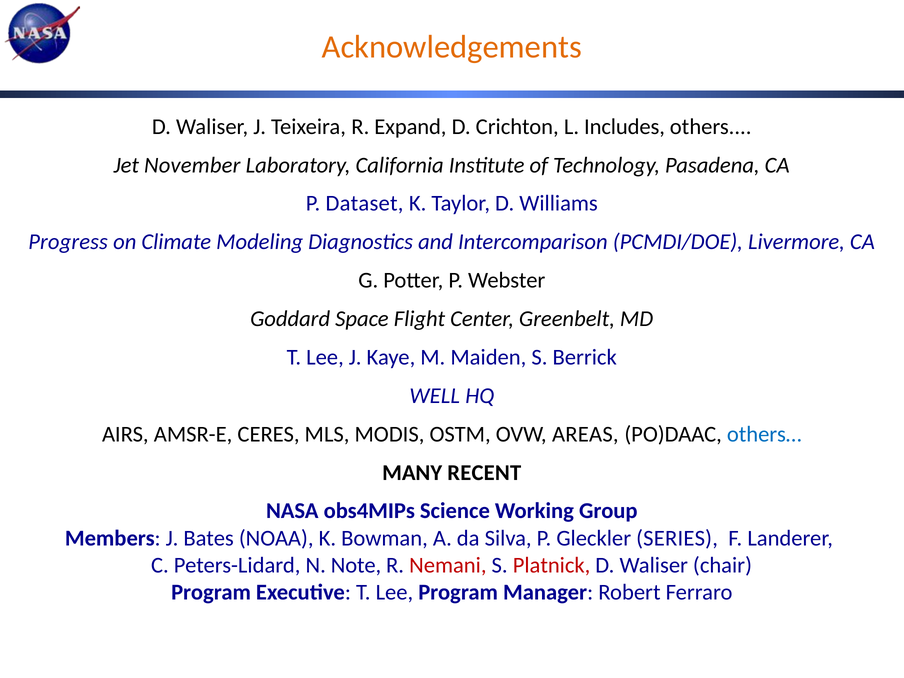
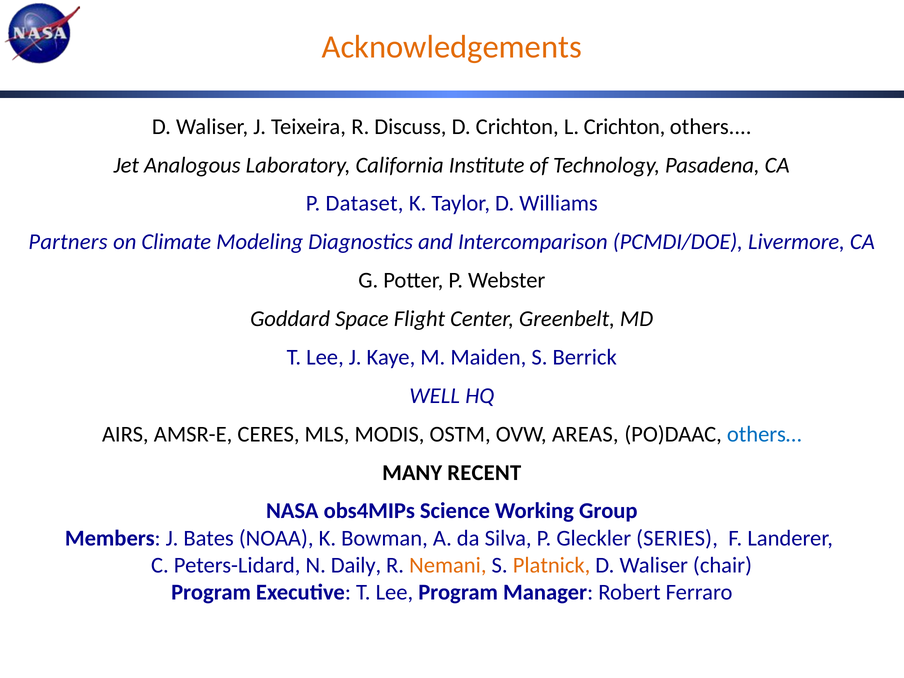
Expand: Expand -> Discuss
L Includes: Includes -> Crichton
November: November -> Analogous
Progress: Progress -> Partners
Note: Note -> Daily
Nemani colour: red -> orange
Platnick colour: red -> orange
